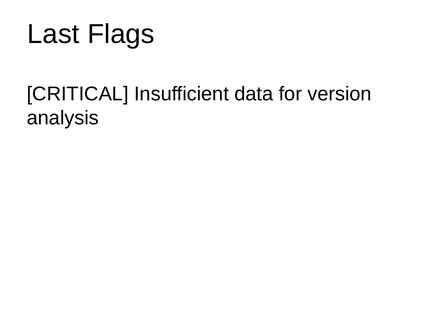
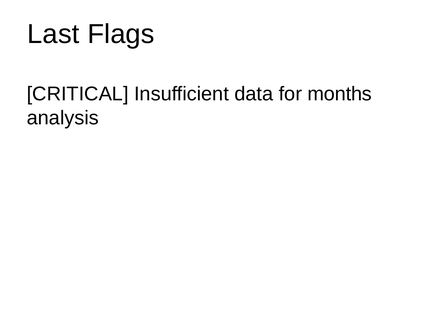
version: version -> months
